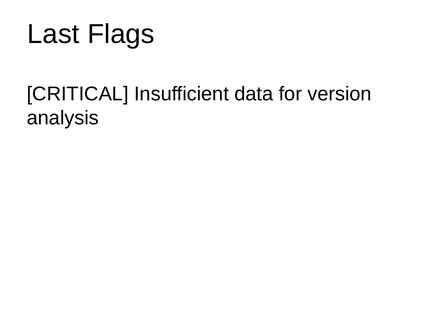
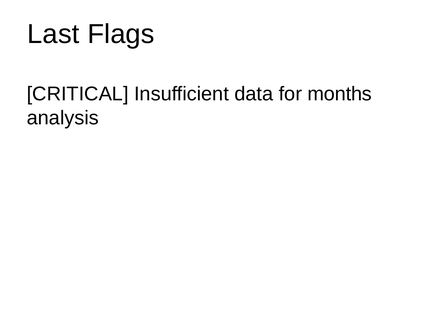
version: version -> months
